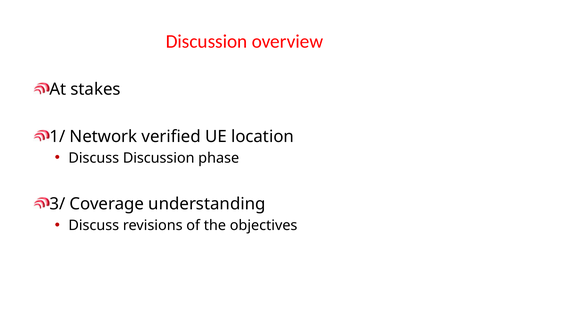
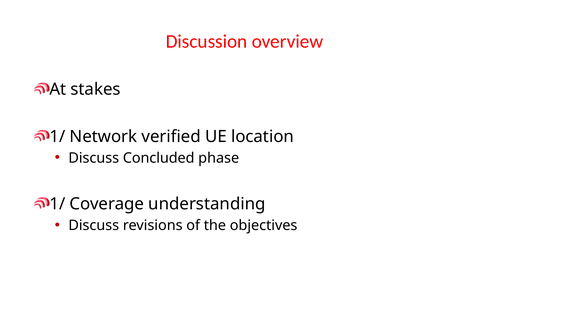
Discuss Discussion: Discussion -> Concluded
3/ at (57, 204): 3/ -> 1/
